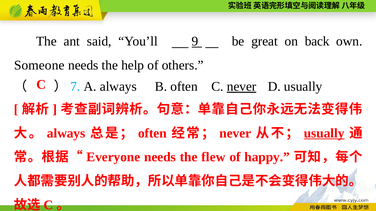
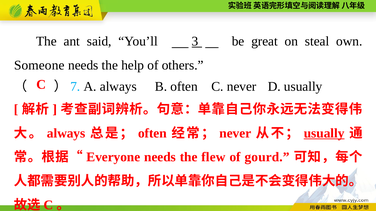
9: 9 -> 3
back: back -> steal
never at (242, 87) underline: present -> none
happy: happy -> gourd
